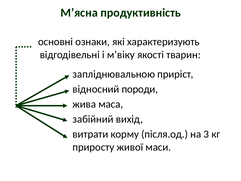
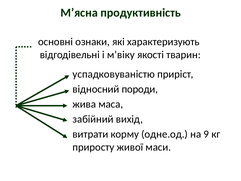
запліднювальною: запліднювальною -> успадковуваністю
після.од: після.од -> одне.од
3: 3 -> 9
